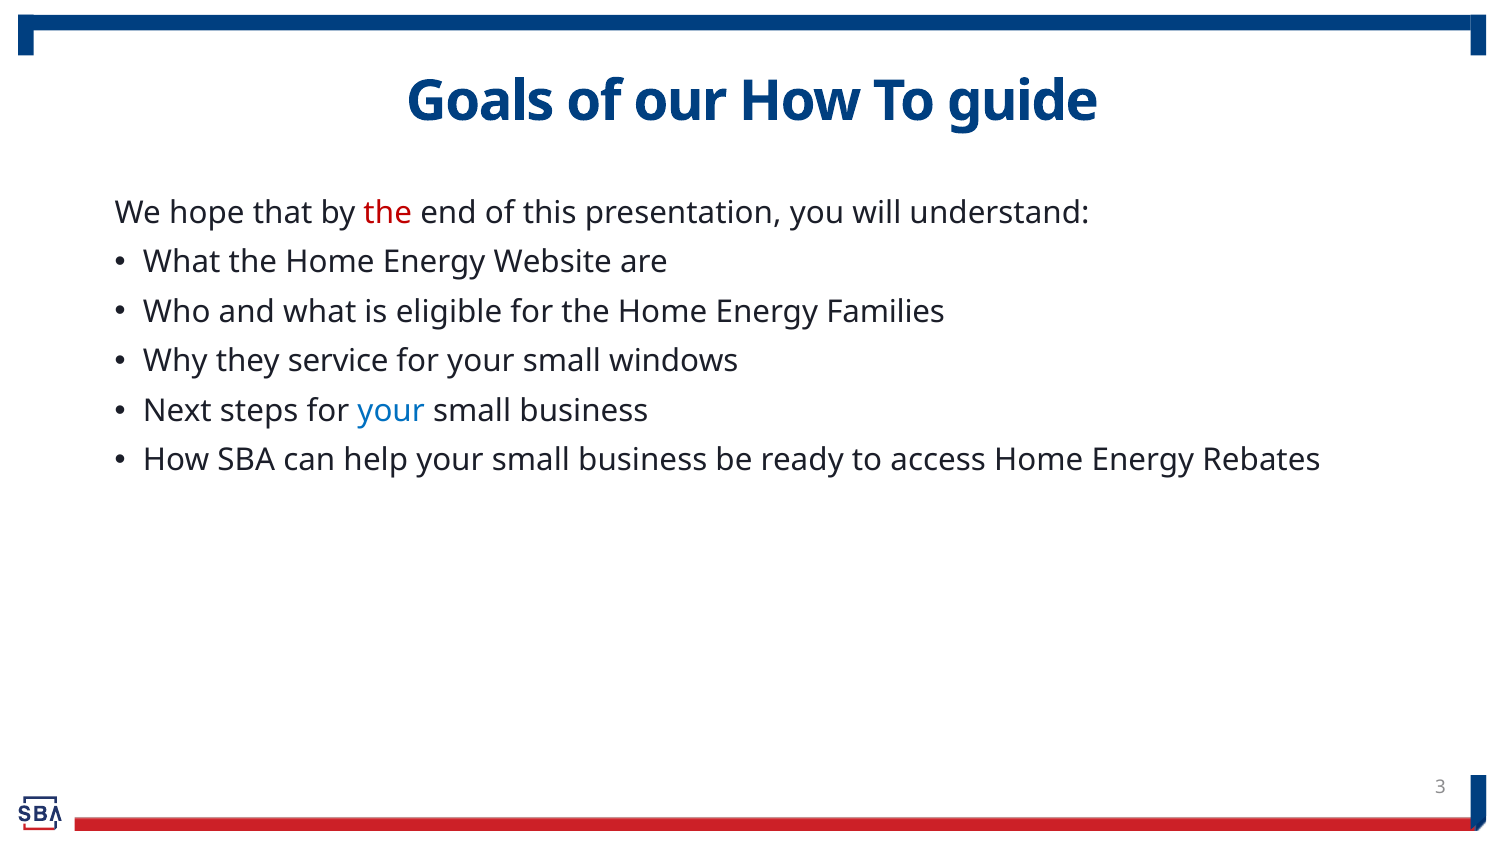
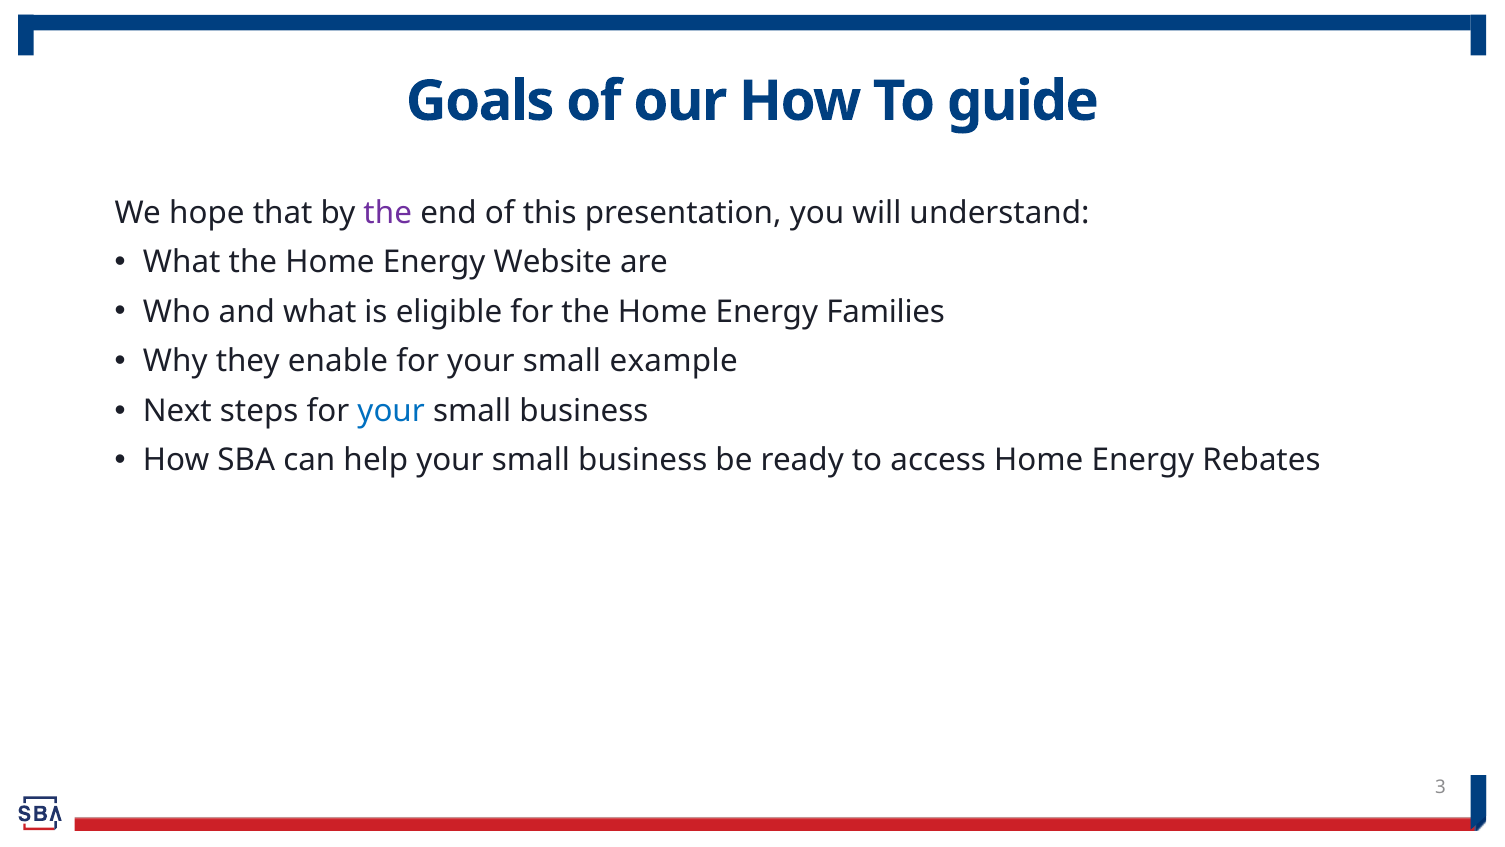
the at (388, 213) colour: red -> purple
service: service -> enable
windows: windows -> example
